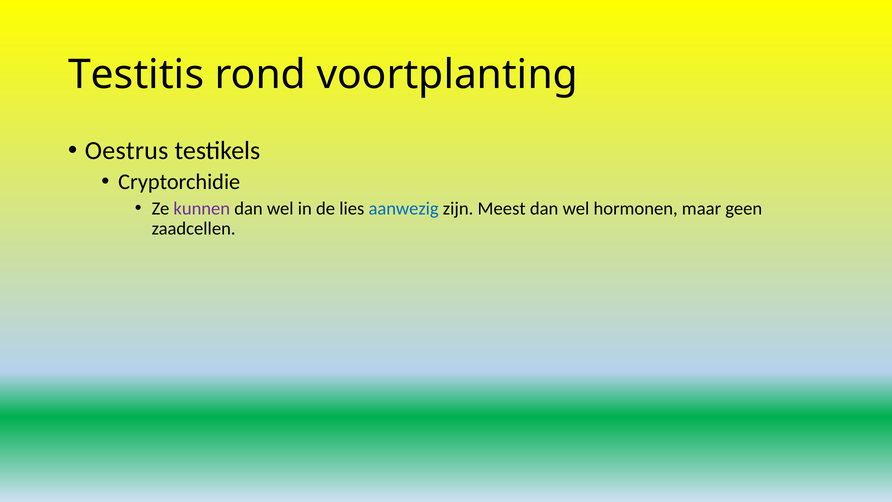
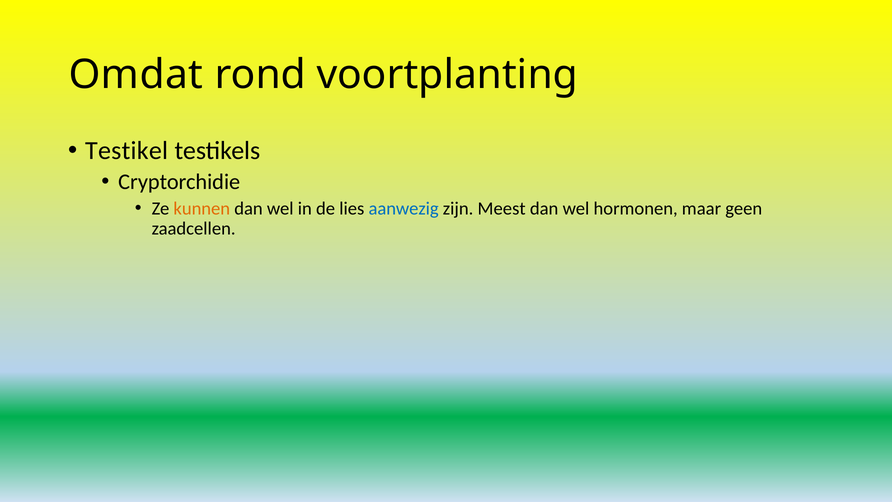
Testitis: Testitis -> Omdat
Oestrus: Oestrus -> Testikel
kunnen colour: purple -> orange
